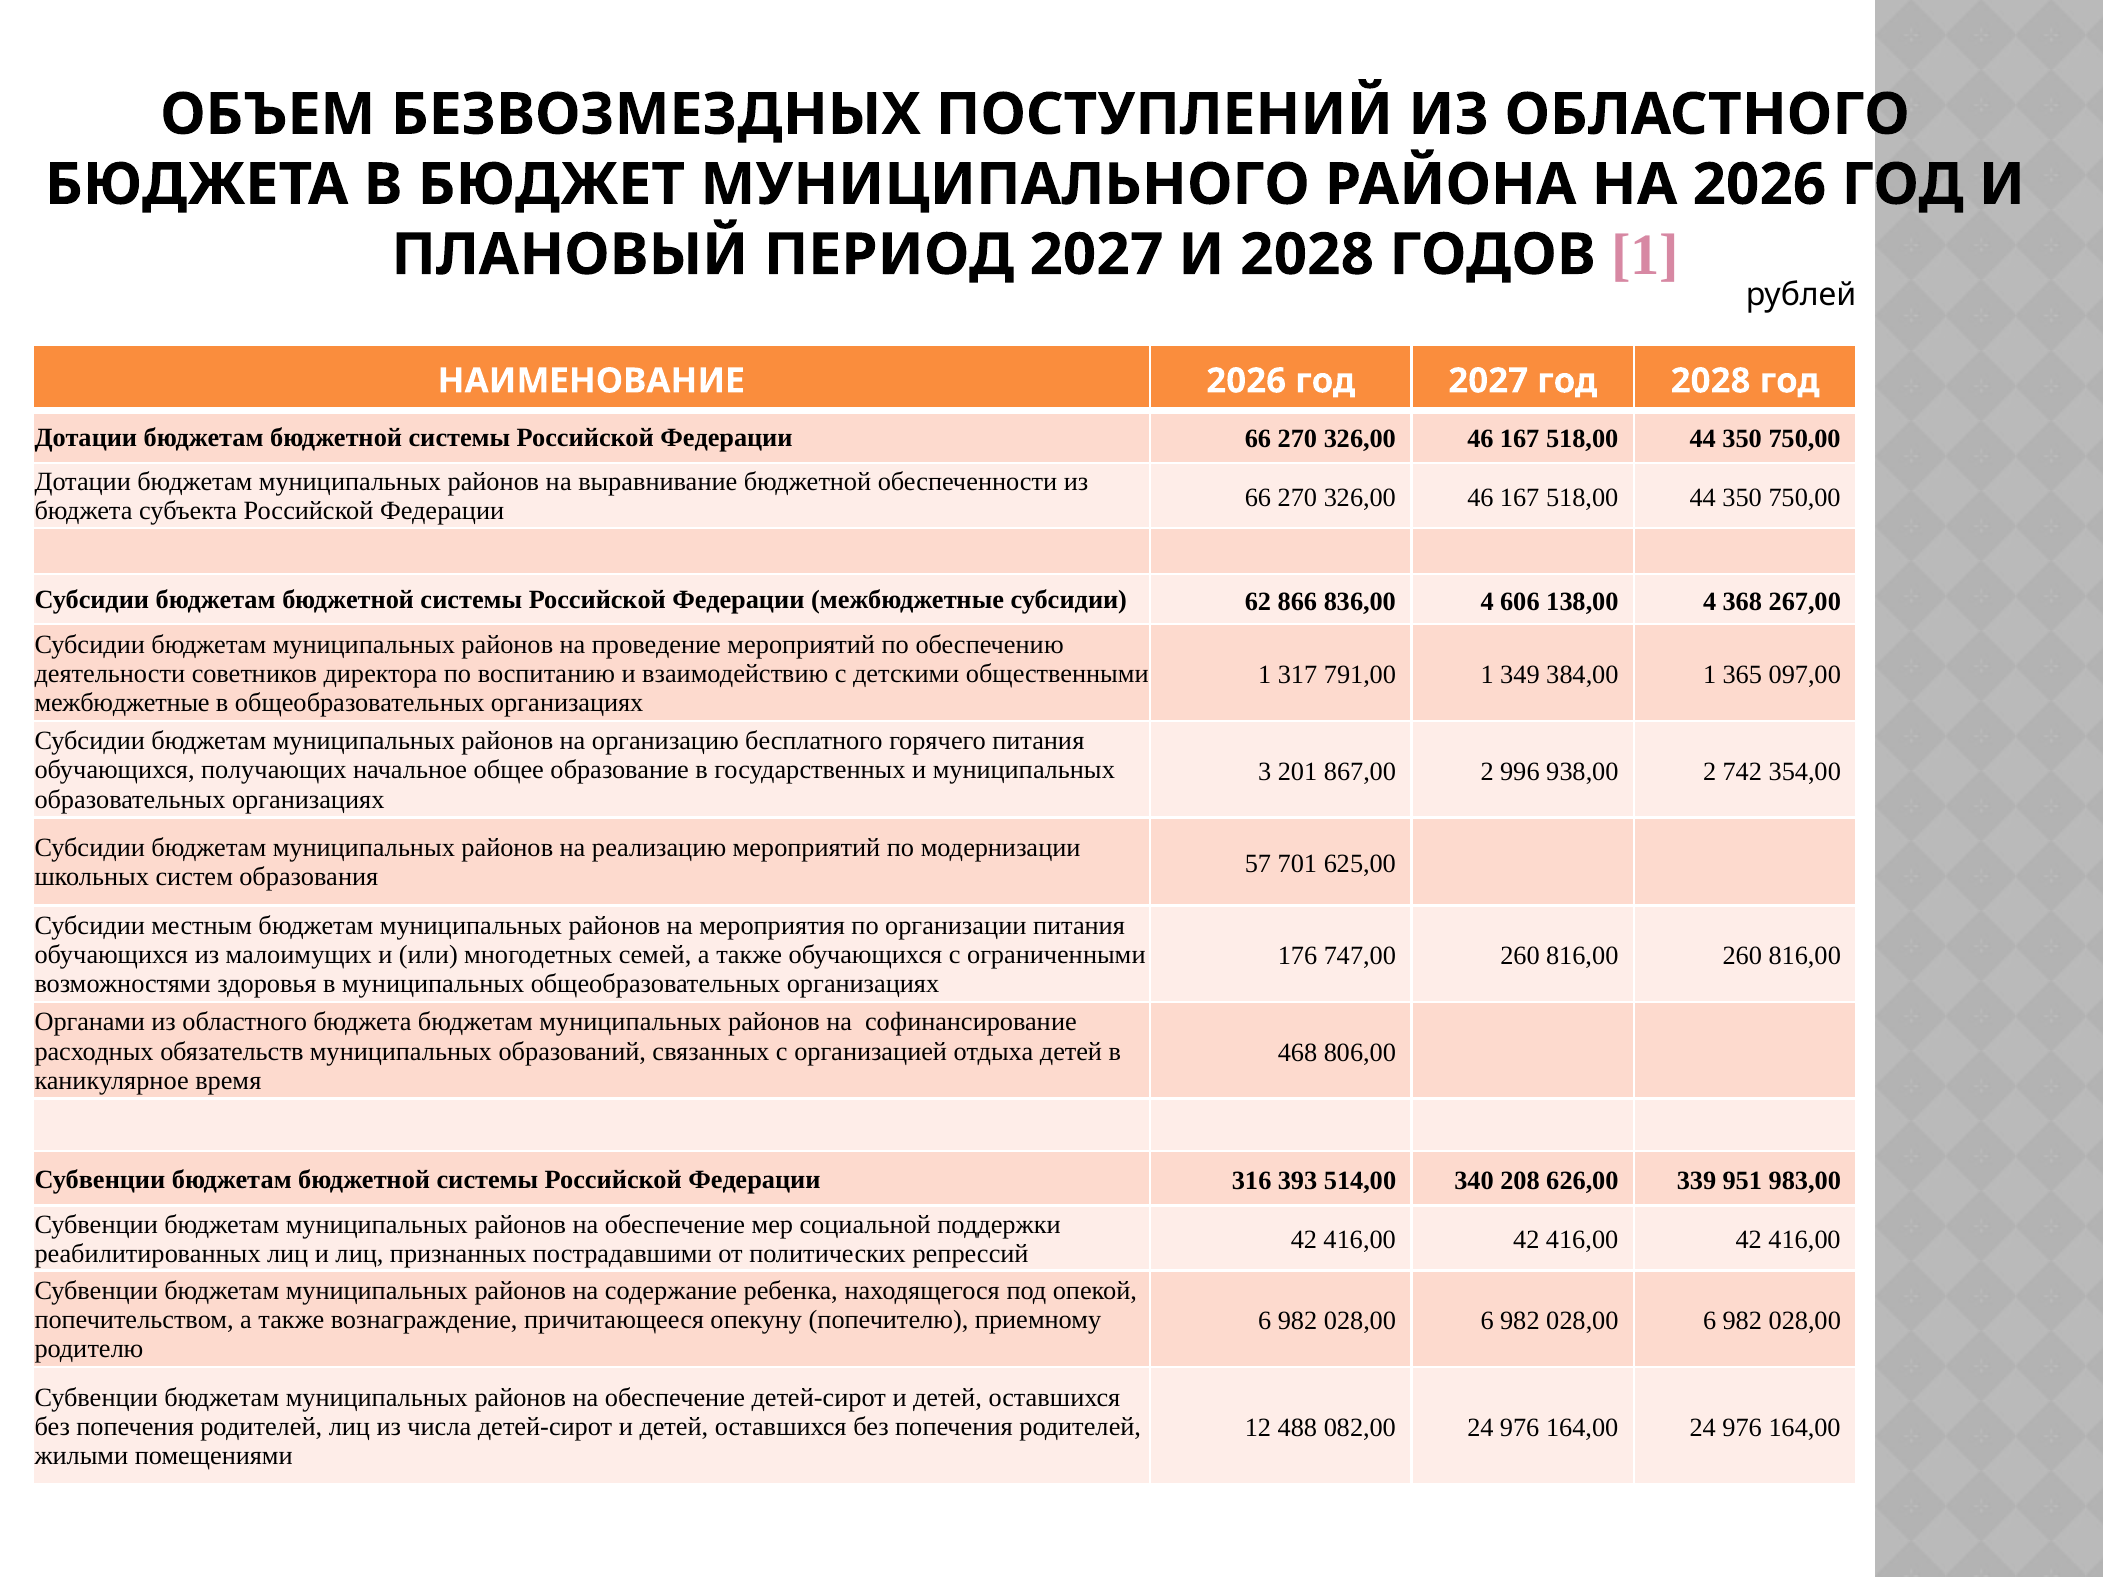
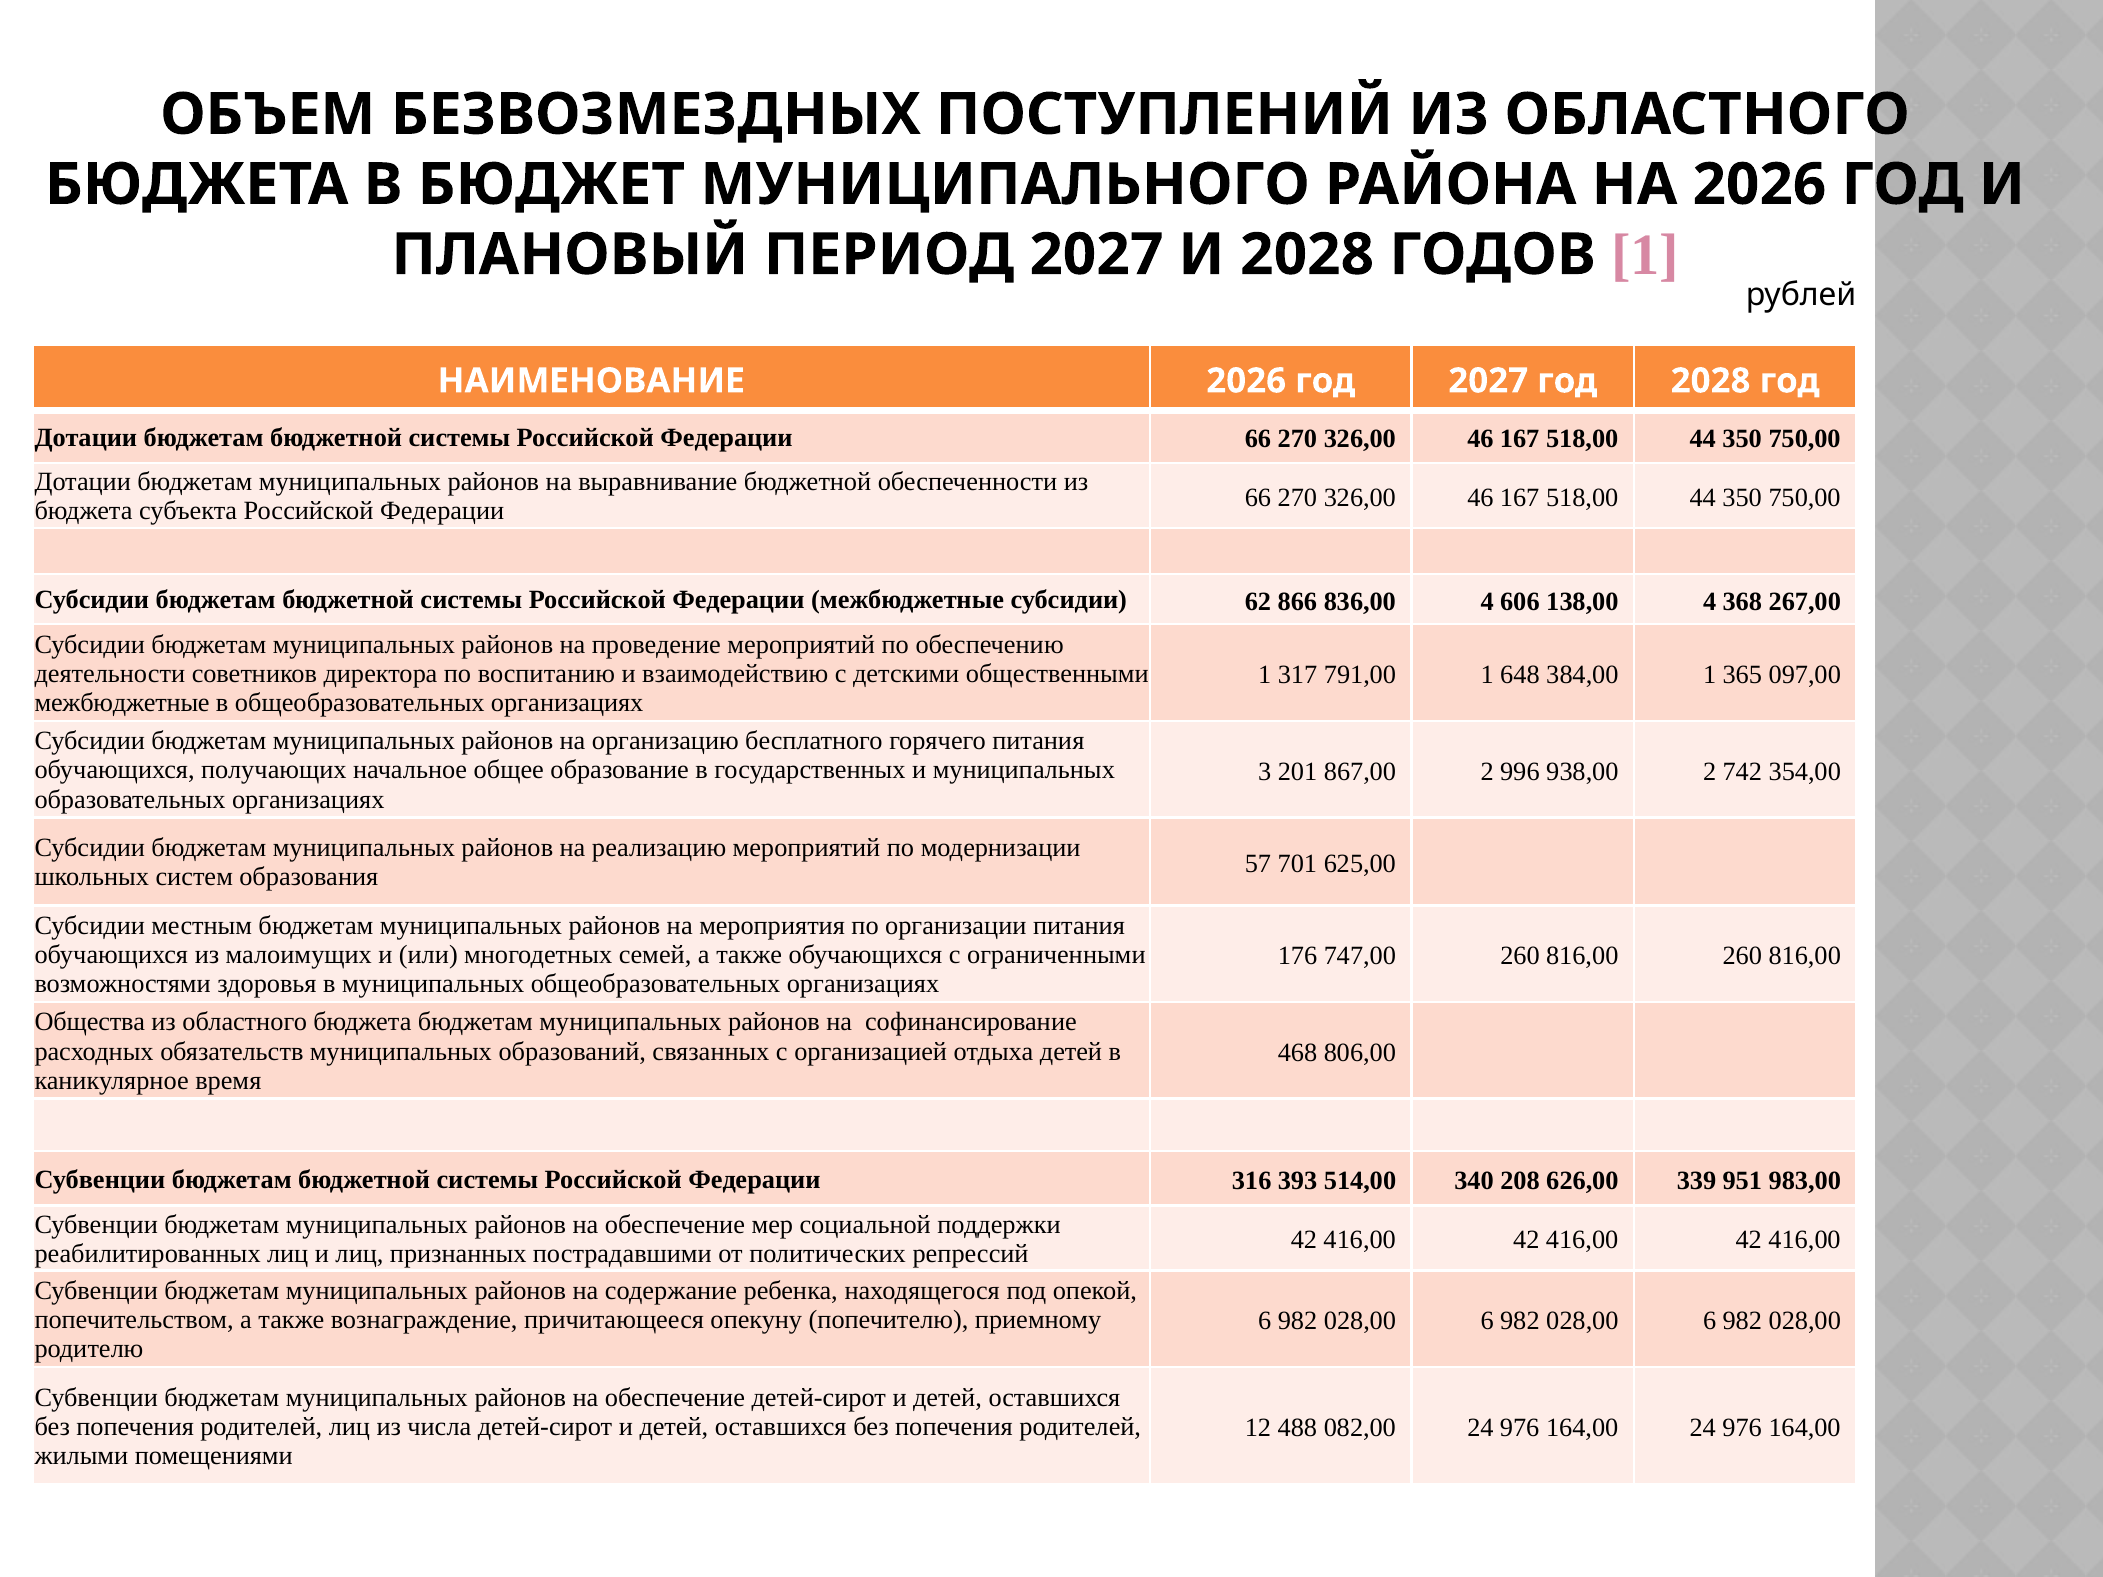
349: 349 -> 648
Органами: Органами -> Общества
